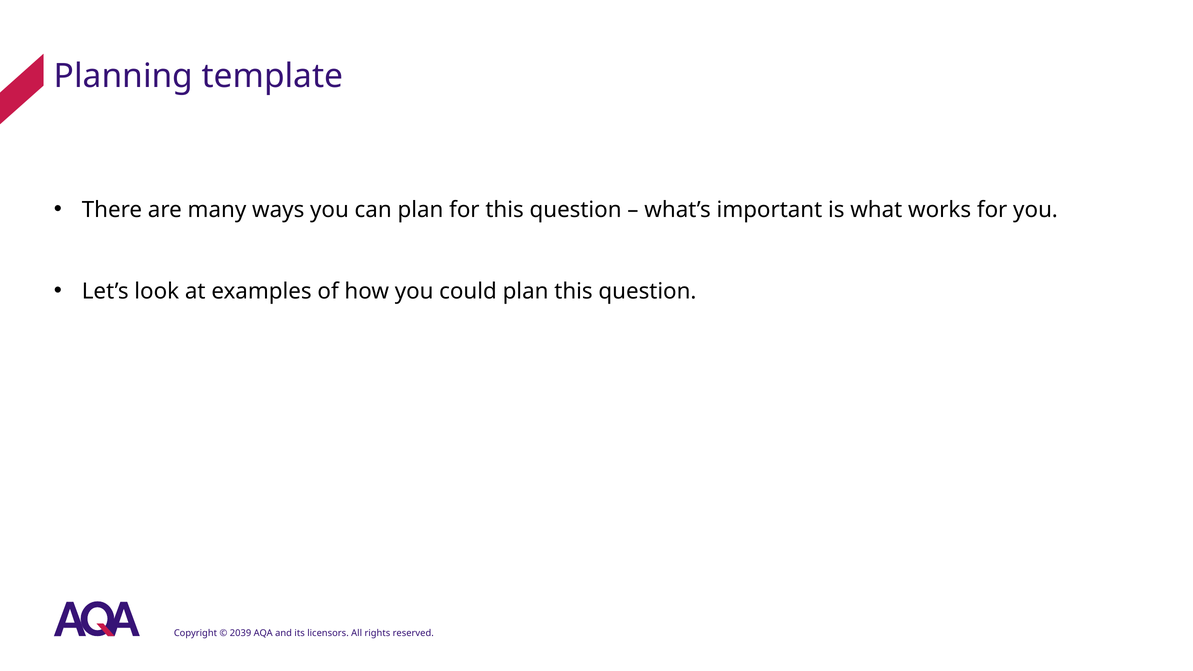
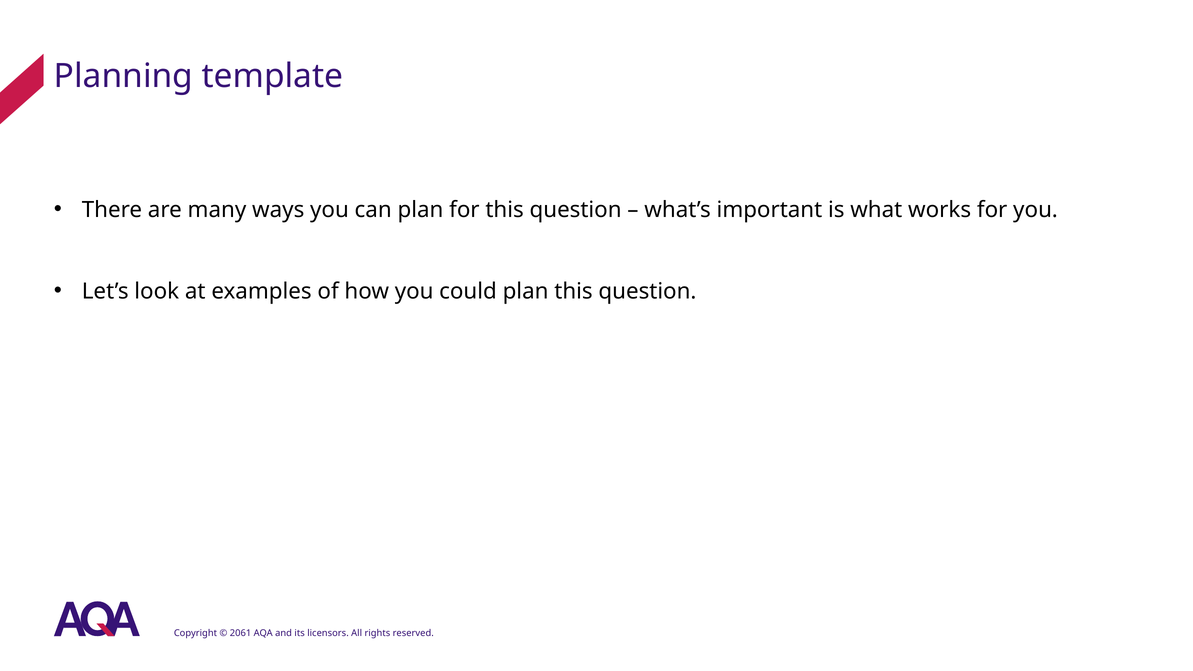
2039: 2039 -> 2061
